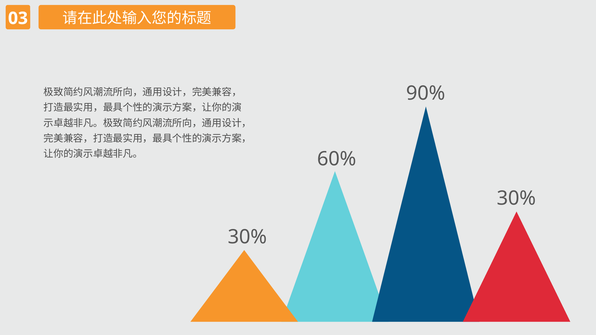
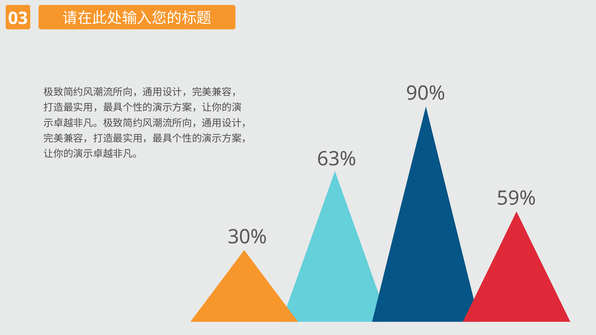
60%: 60% -> 63%
30% at (517, 199): 30% -> 59%
